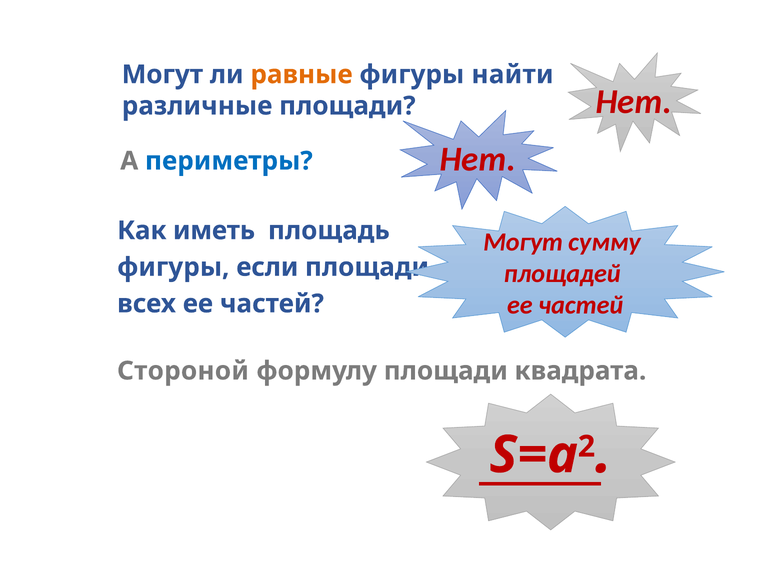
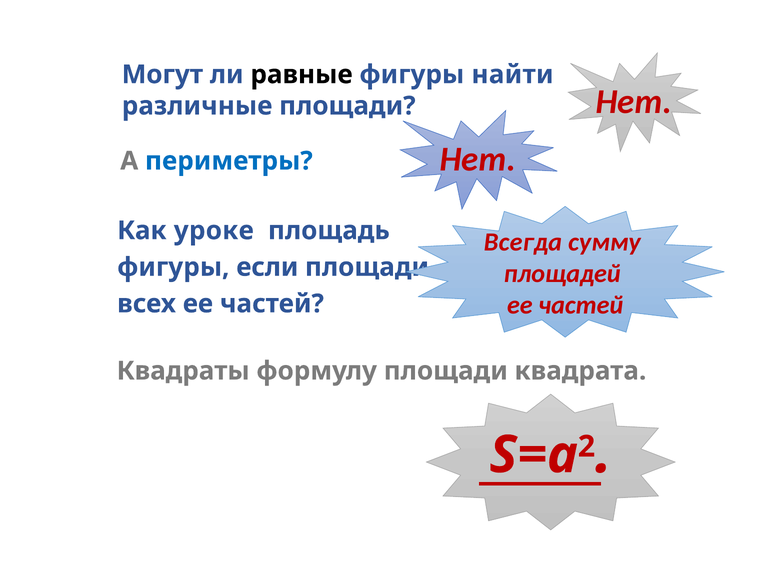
равные colour: orange -> black
иметь: иметь -> уроке
Могут at (523, 242): Могут -> Всегда
Стороной: Стороной -> Квадраты
